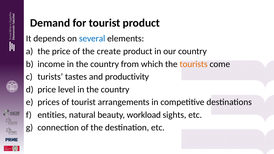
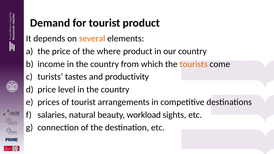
several colour: blue -> orange
create: create -> where
entities: entities -> salaries
